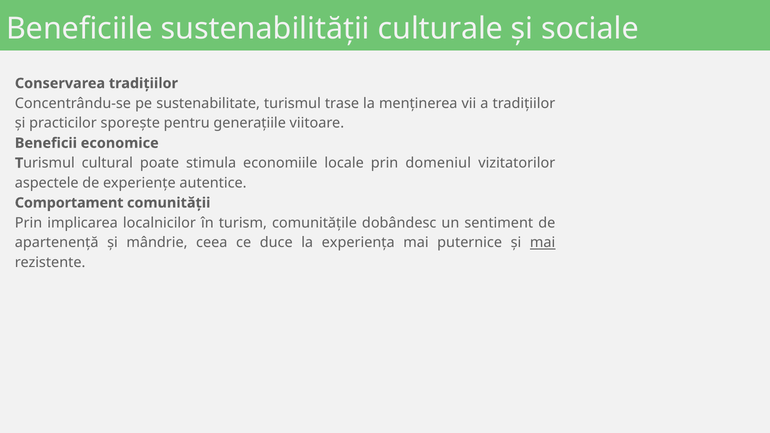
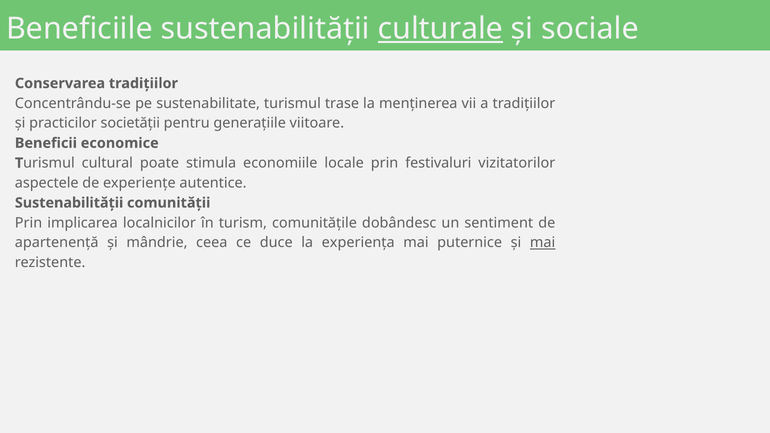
culturale underline: none -> present
sporește: sporește -> societății
domeniul: domeniul -> festivaluri
Comportament at (69, 203): Comportament -> Sustenabilității
